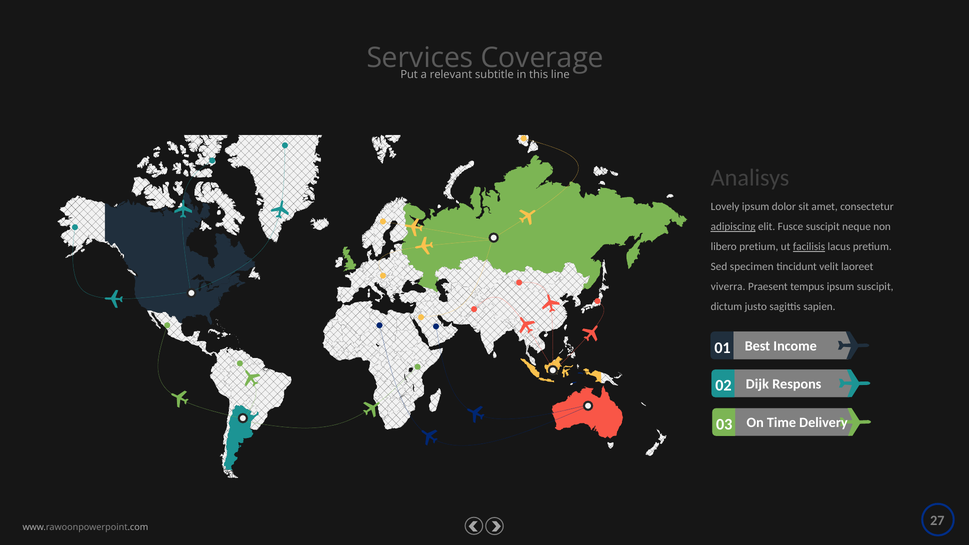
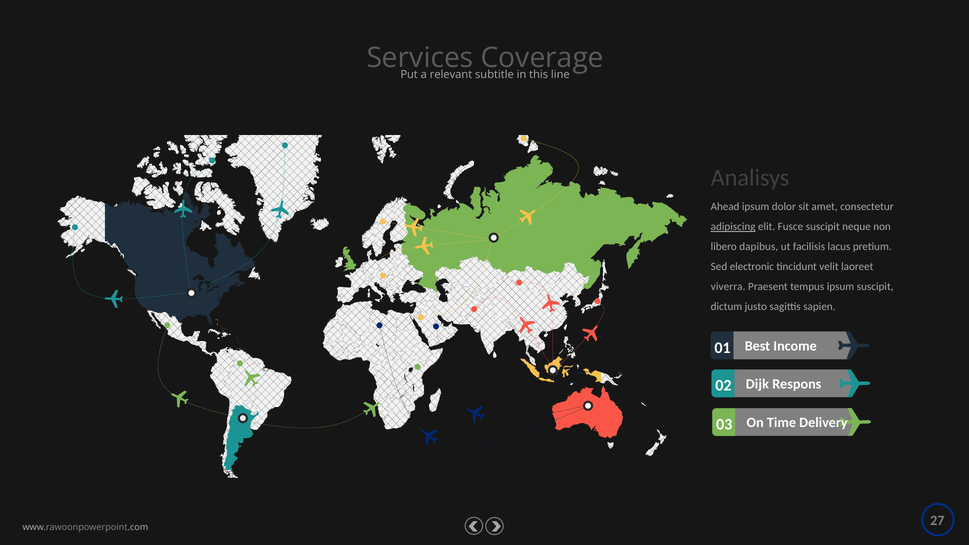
Lovely: Lovely -> Ahead
libero pretium: pretium -> dapibus
facilisis underline: present -> none
specimen: specimen -> electronic
